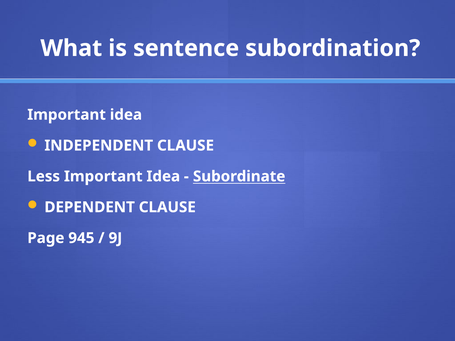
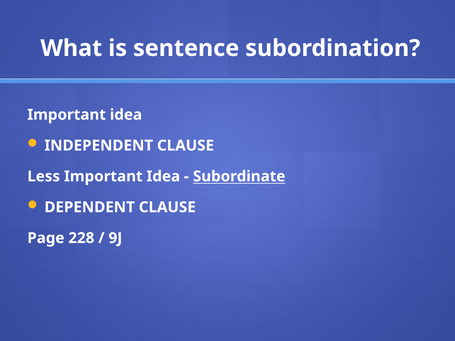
945: 945 -> 228
